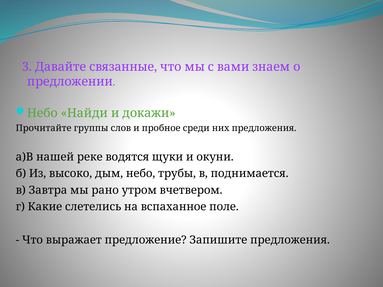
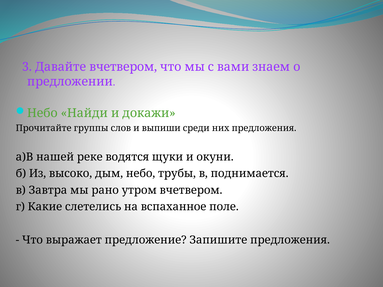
Давайте связанные: связанные -> вчетвером
пробное: пробное -> выпиши
